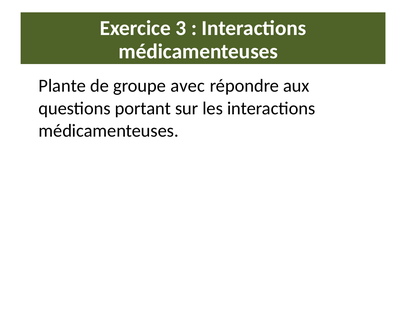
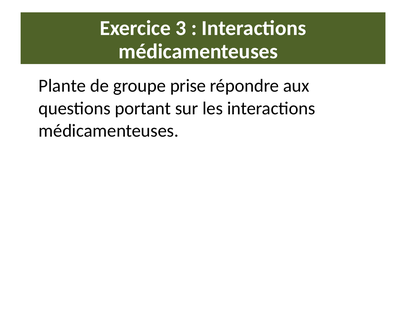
avec: avec -> prise
